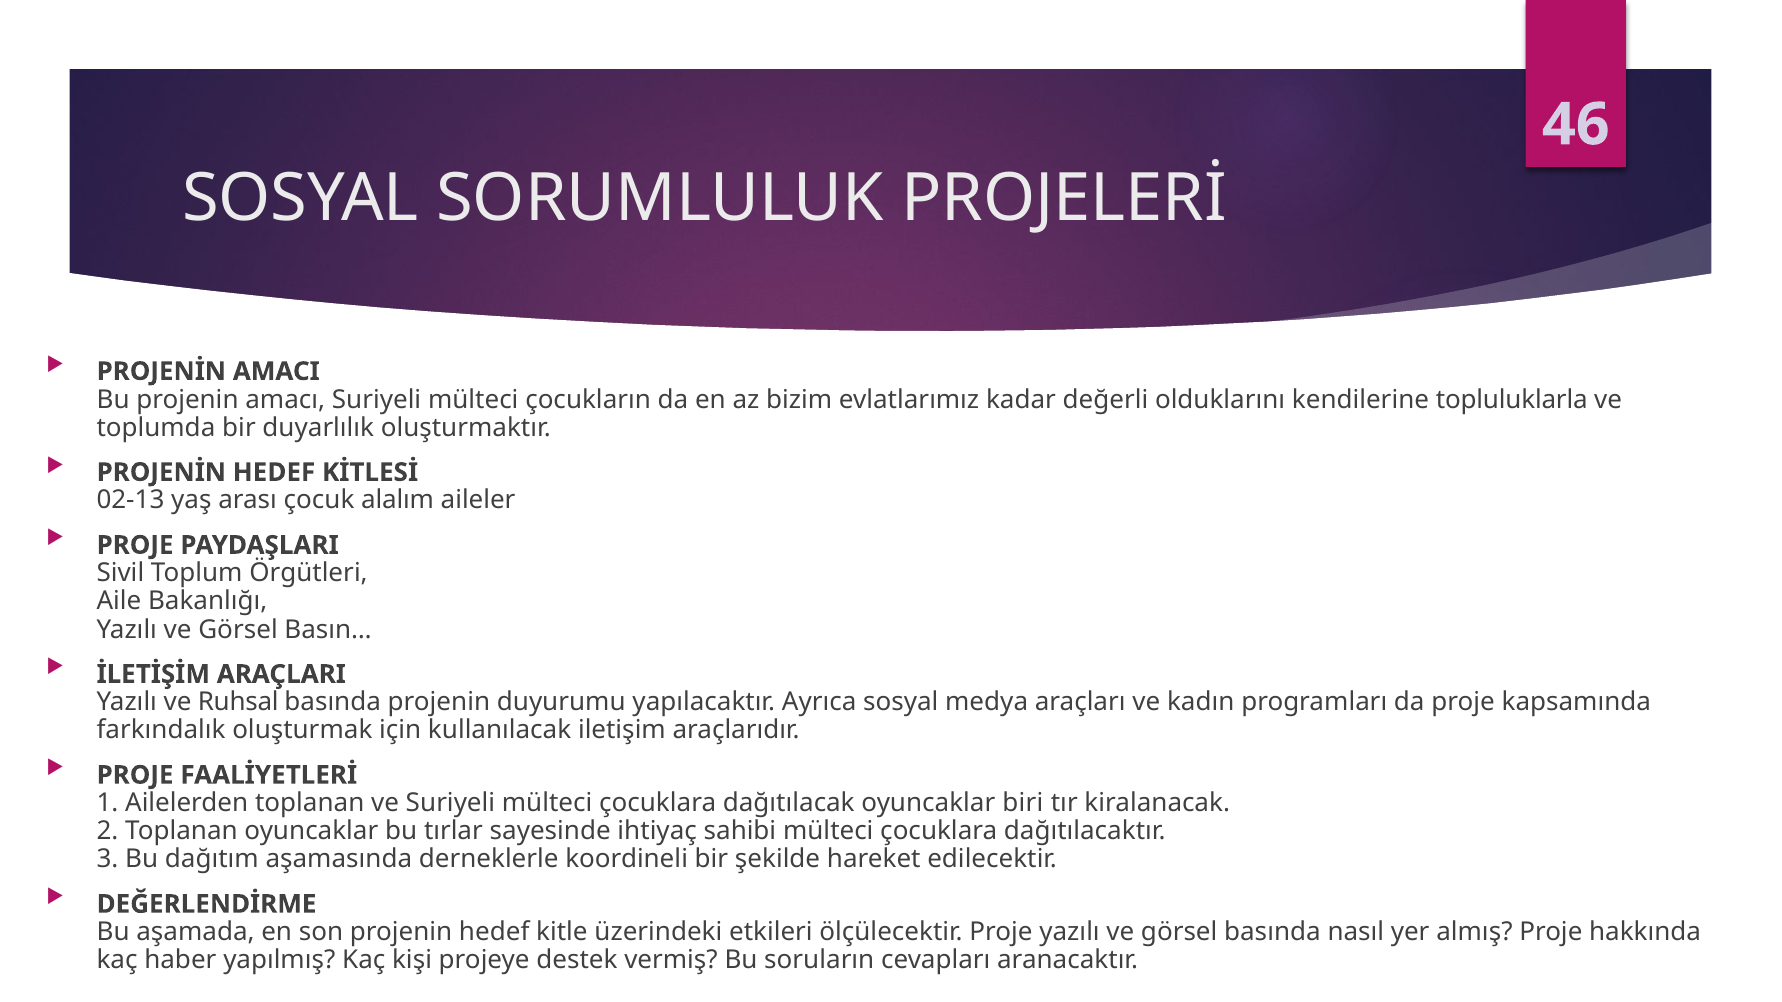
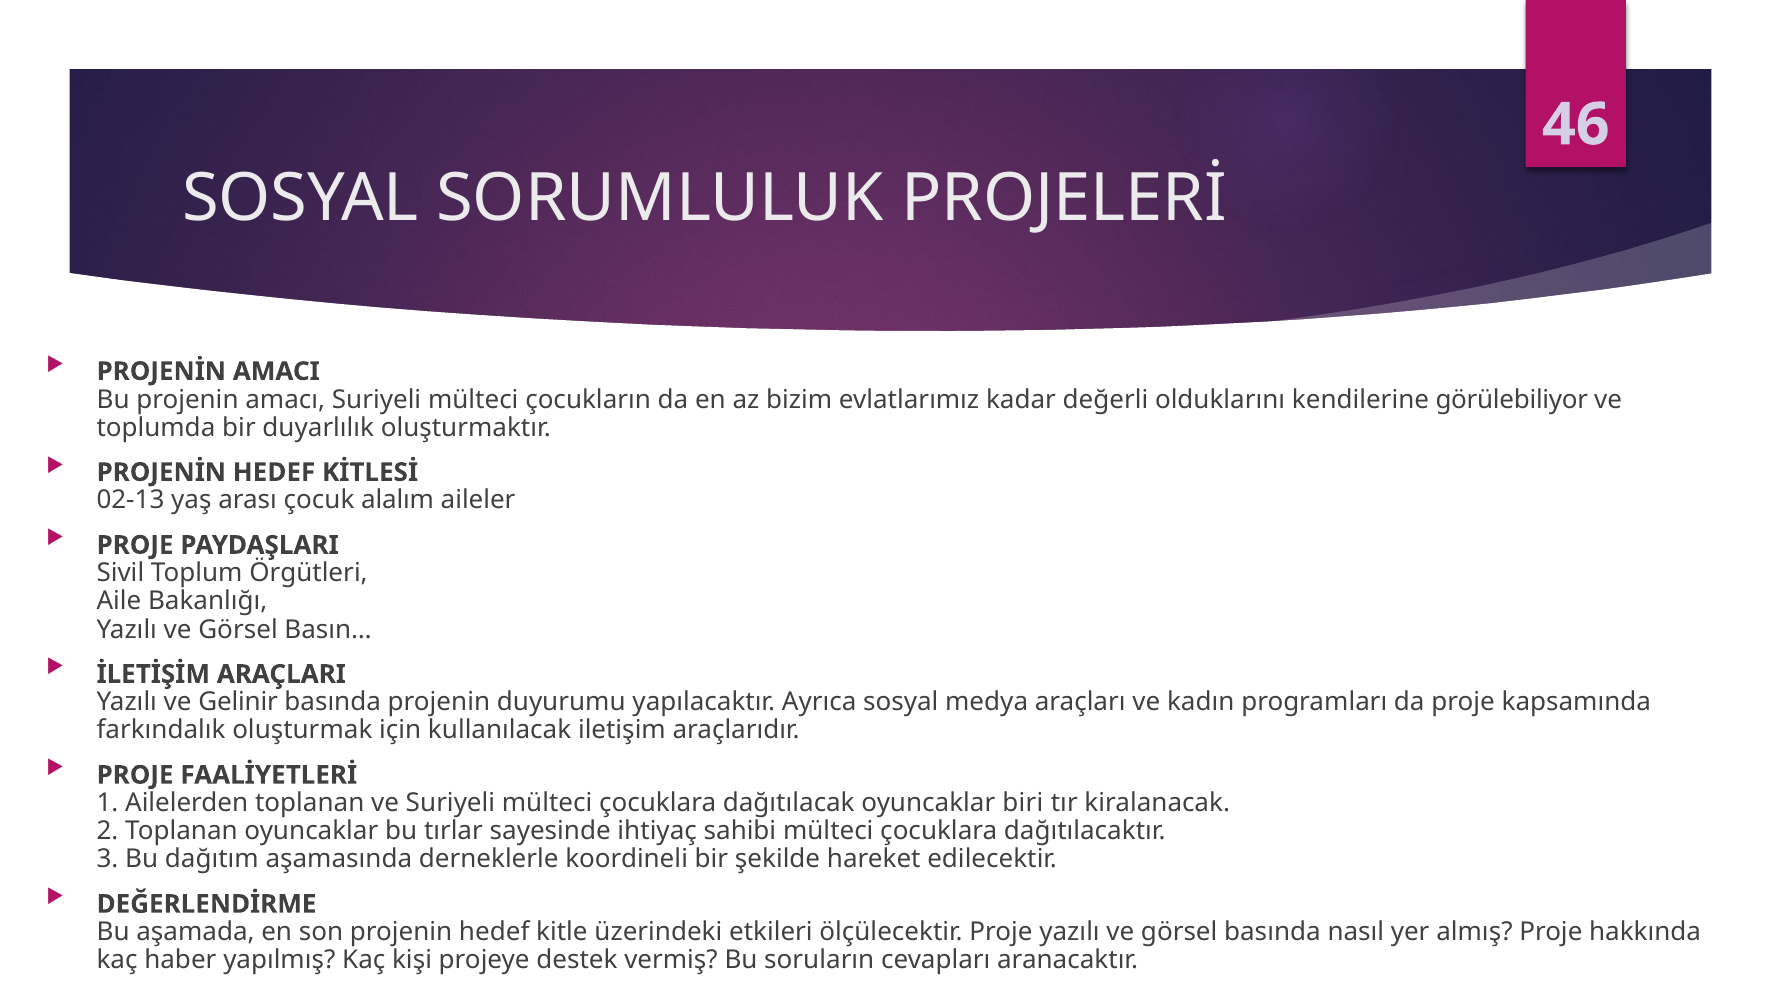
topluluklarla: topluluklarla -> görülebiliyor
Ruhsal: Ruhsal -> Gelinir
